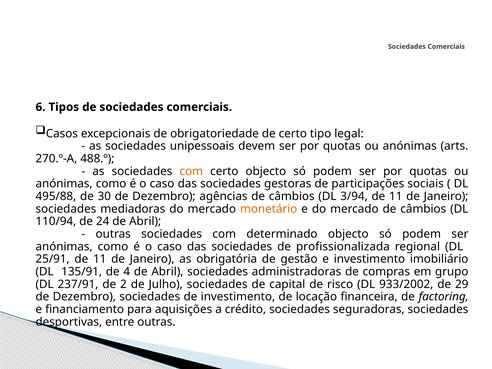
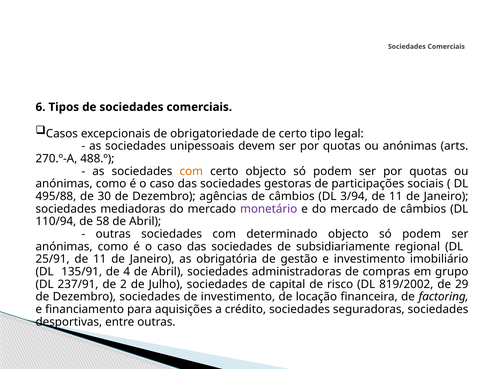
monetário colour: orange -> purple
24: 24 -> 58
profissionalizada: profissionalizada -> subsidiariamente
933/2002: 933/2002 -> 819/2002
